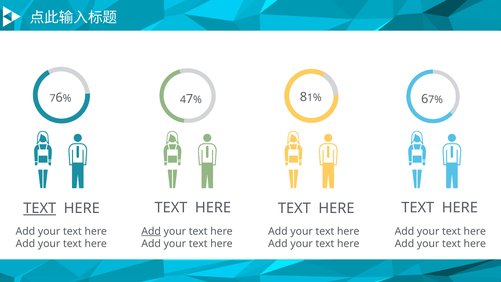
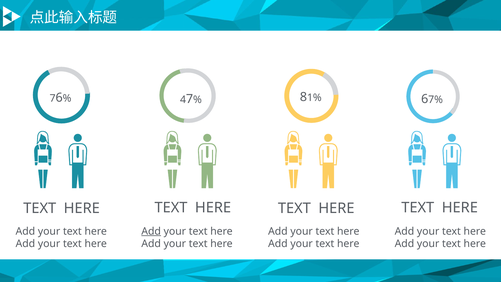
TEXT at (40, 208) underline: present -> none
